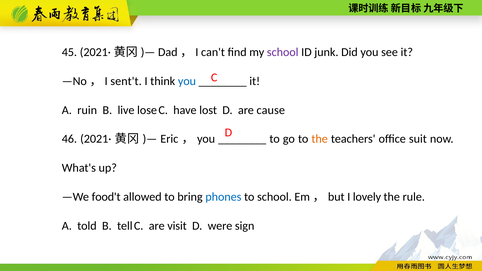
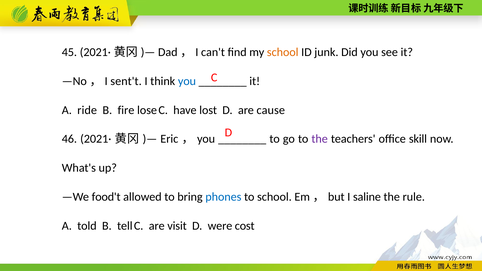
school at (283, 52) colour: purple -> orange
ruin: ruin -> ride
live: live -> fire
the at (320, 139) colour: orange -> purple
suit: suit -> skill
lovely: lovely -> saline
sign: sign -> cost
